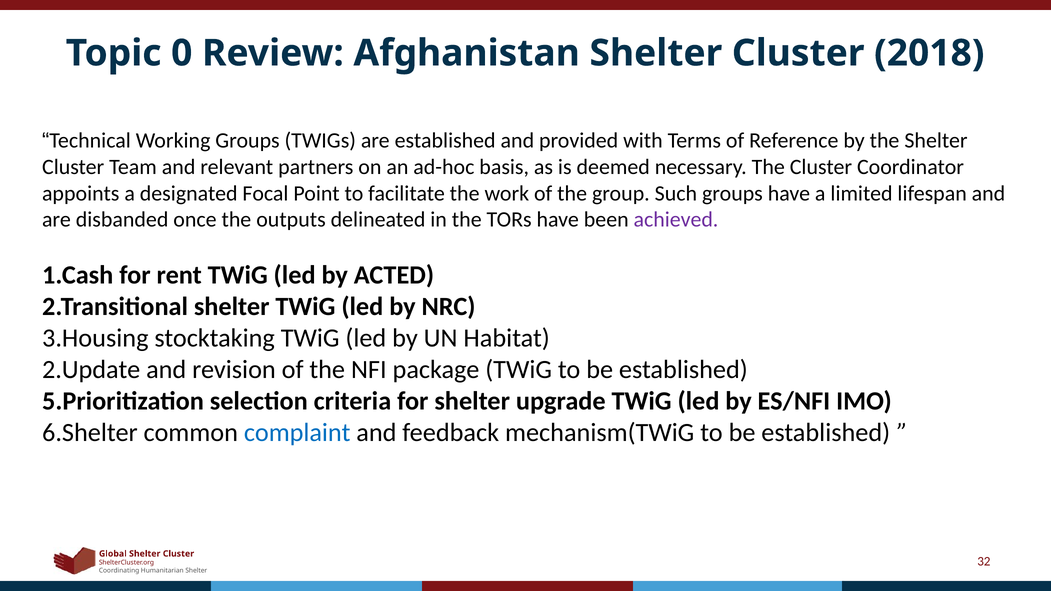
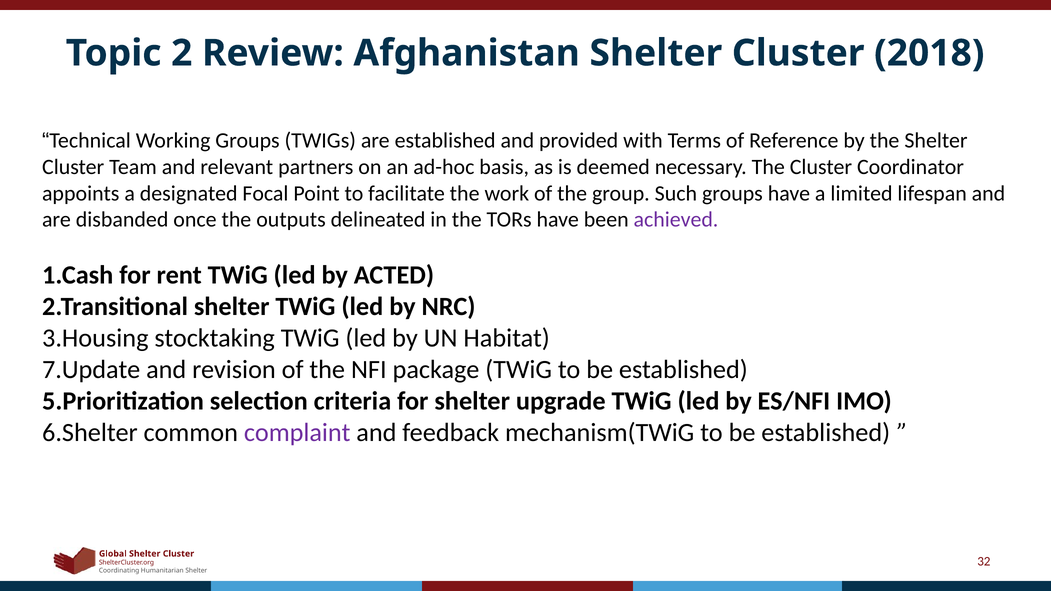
0: 0 -> 2
2.Update: 2.Update -> 7.Update
complaint colour: blue -> purple
